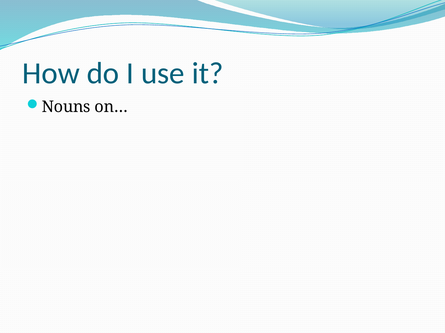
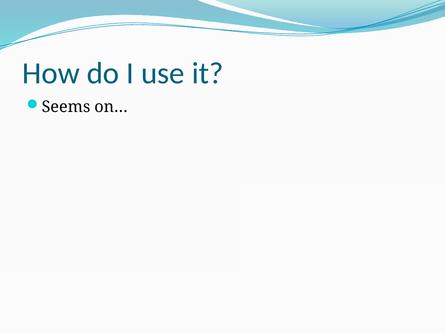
Nouns: Nouns -> Seems
